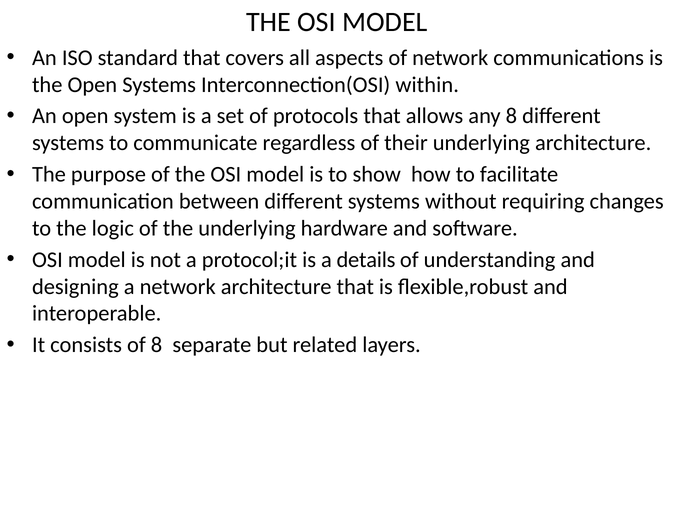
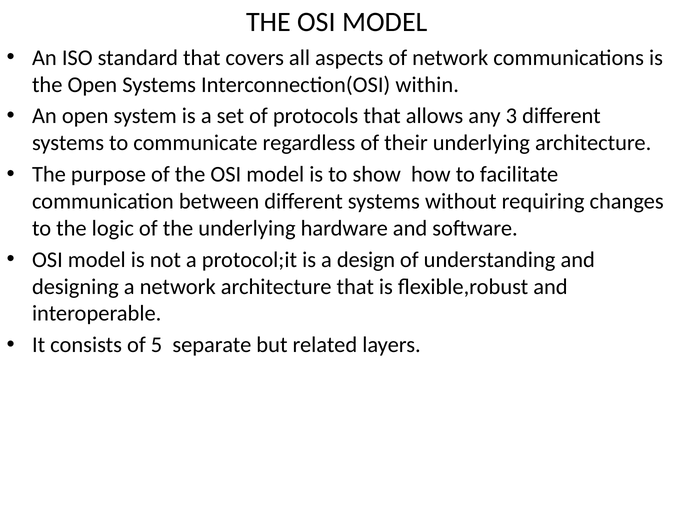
any 8: 8 -> 3
details: details -> design
of 8: 8 -> 5
